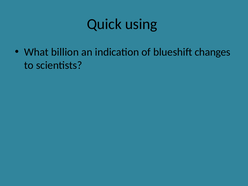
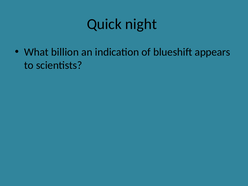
using: using -> night
changes: changes -> appears
